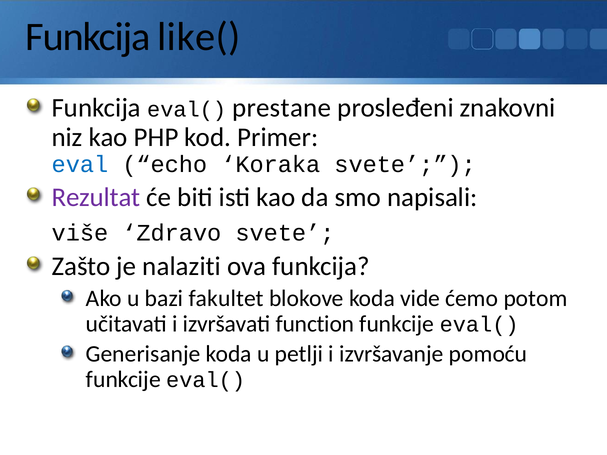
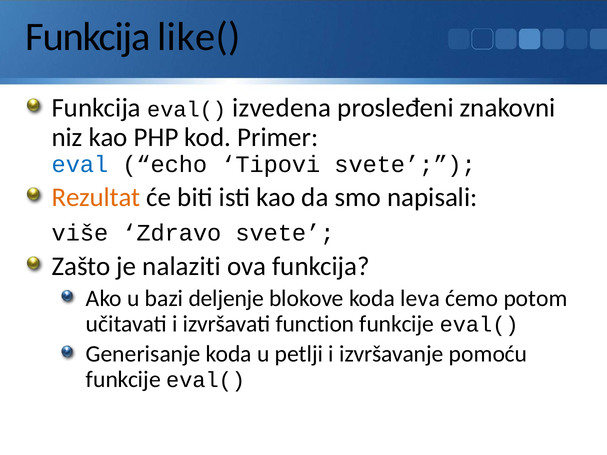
prestane: prestane -> izvedena
Koraka: Koraka -> Tipovi
Rezultat colour: purple -> orange
fakultet: fakultet -> deljenje
vide: vide -> leva
